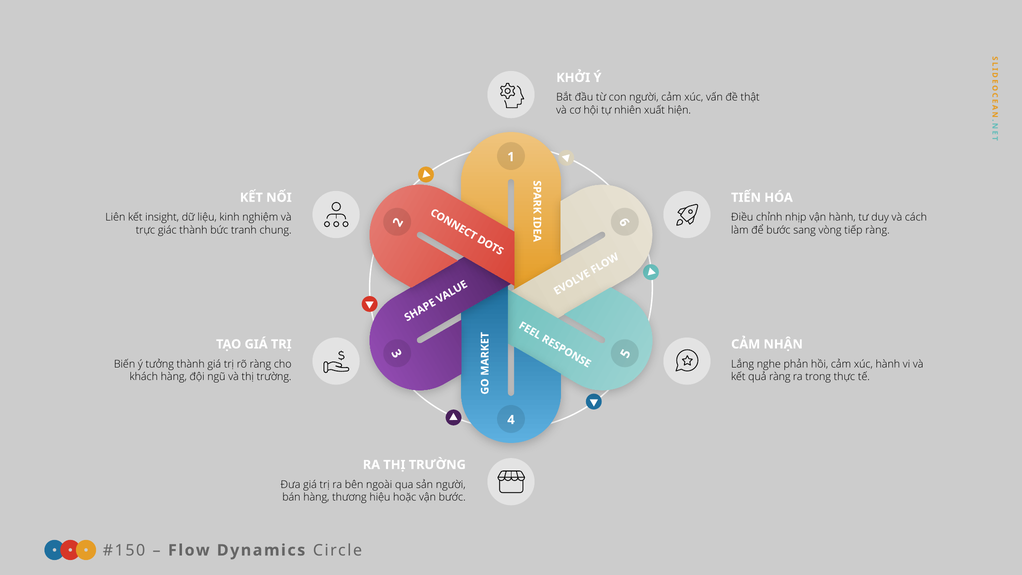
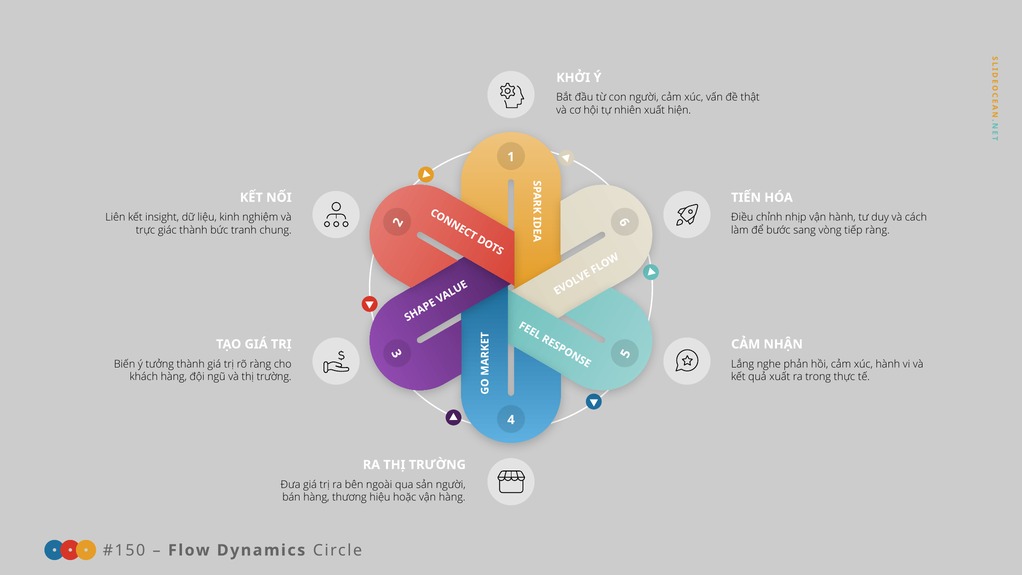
quả ràng: ràng -> xuất
vận bước: bước -> hàng
